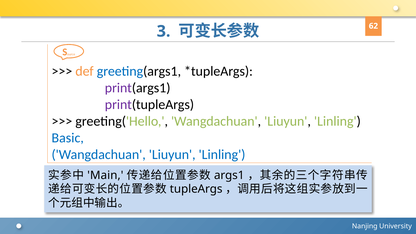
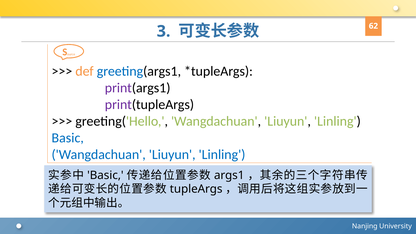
Main at (105, 175): Main -> Basic
